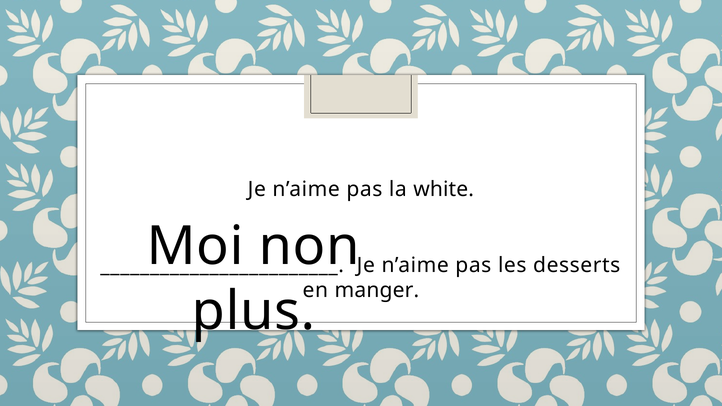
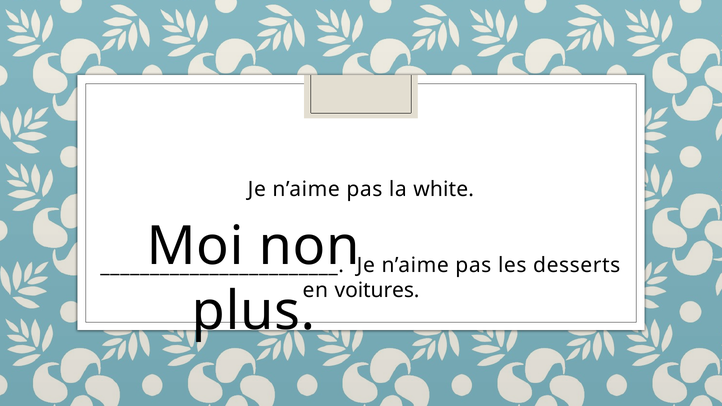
manger: manger -> voitures
